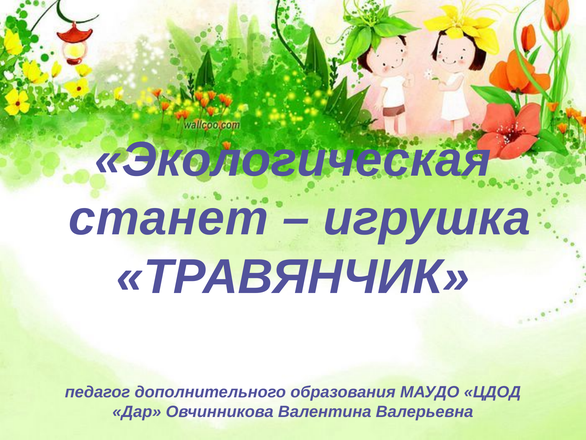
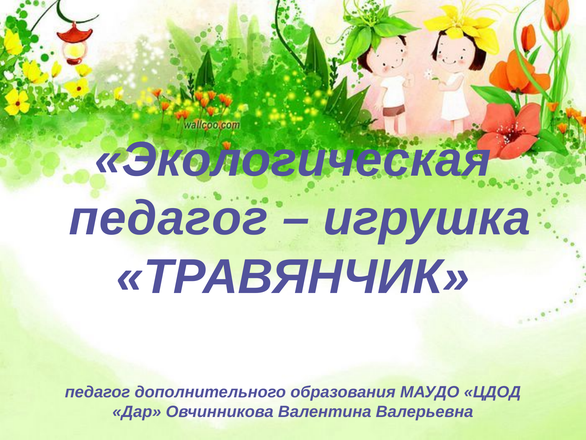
станет at (169, 218): станет -> педагог
